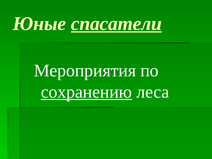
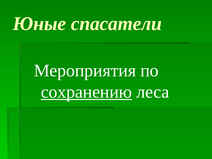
спасатели underline: present -> none
